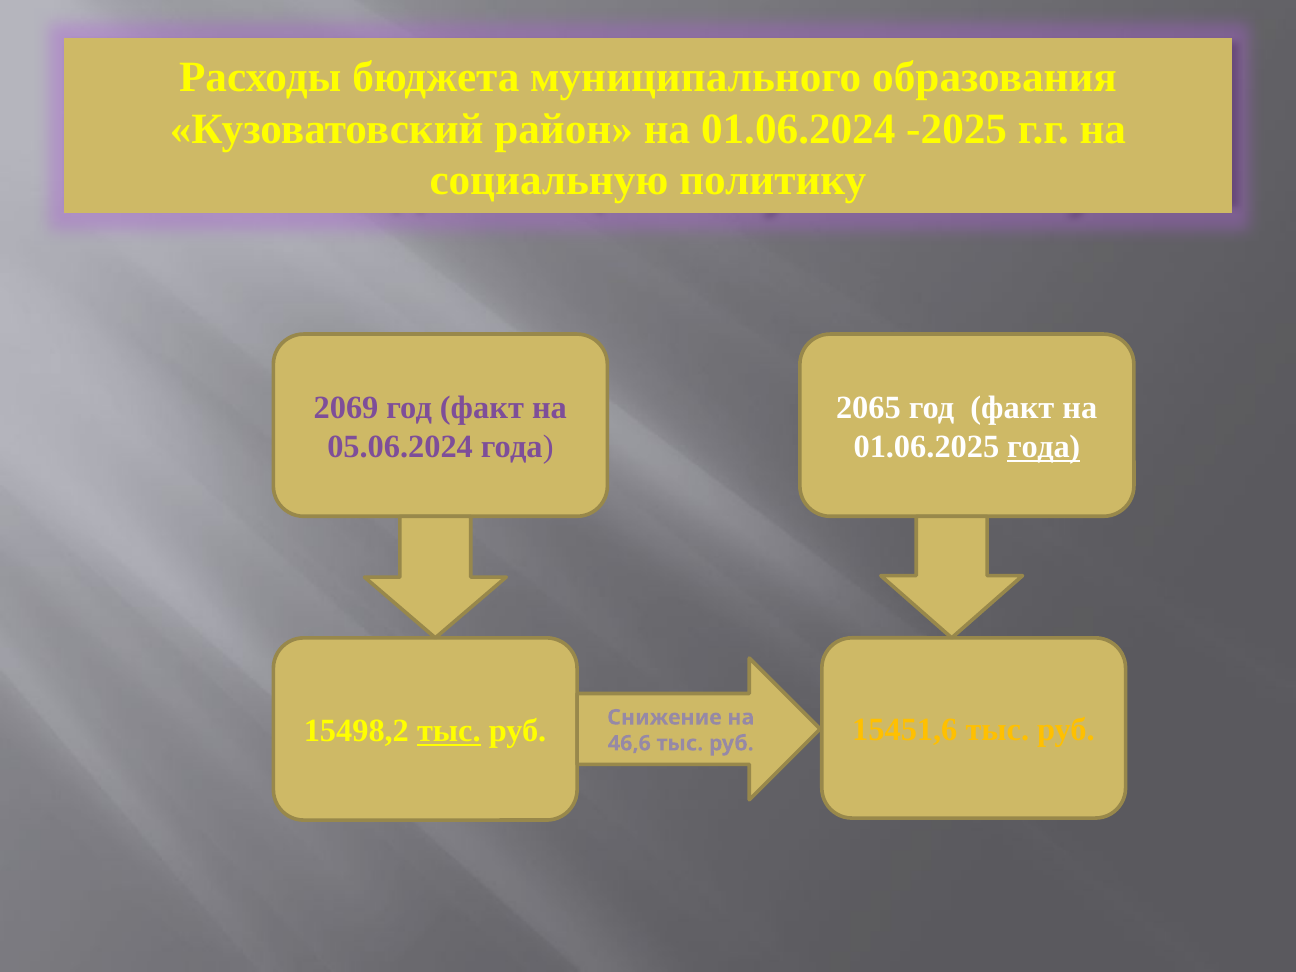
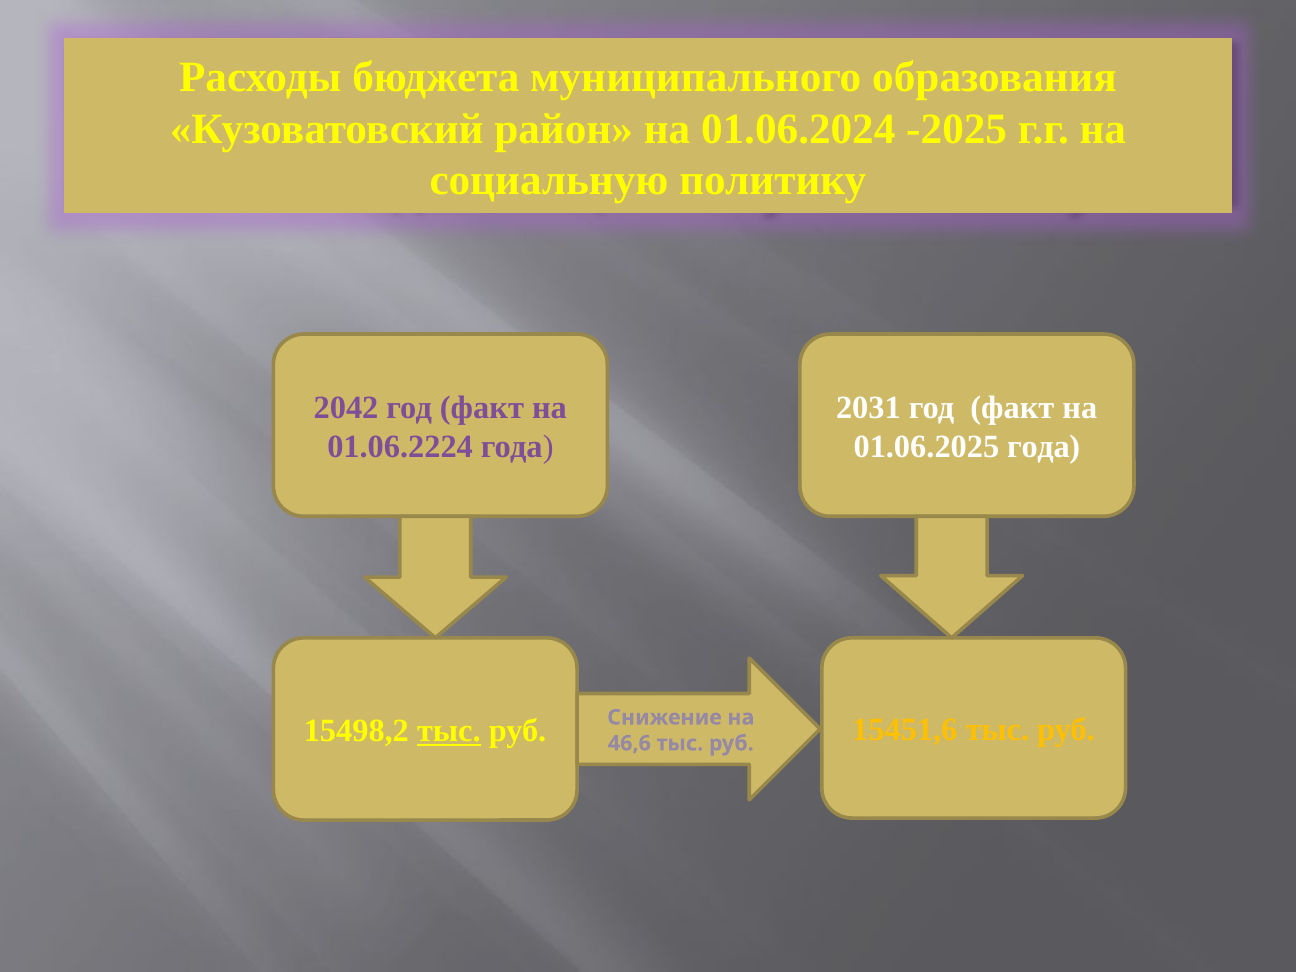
2069: 2069 -> 2042
2065: 2065 -> 2031
05.06.2024: 05.06.2024 -> 01.06.2224
года at (1044, 447) underline: present -> none
